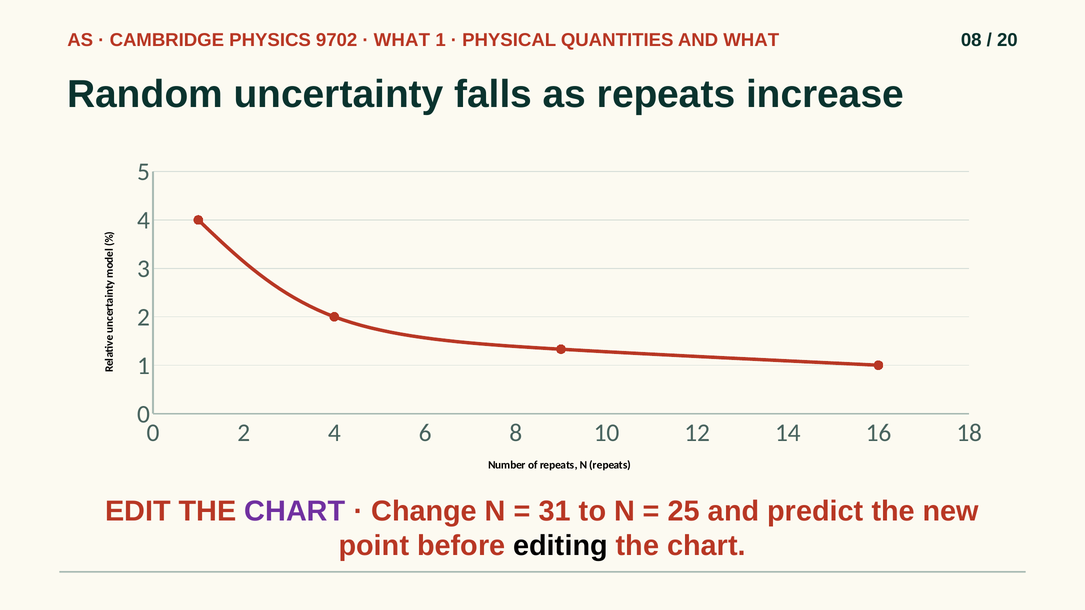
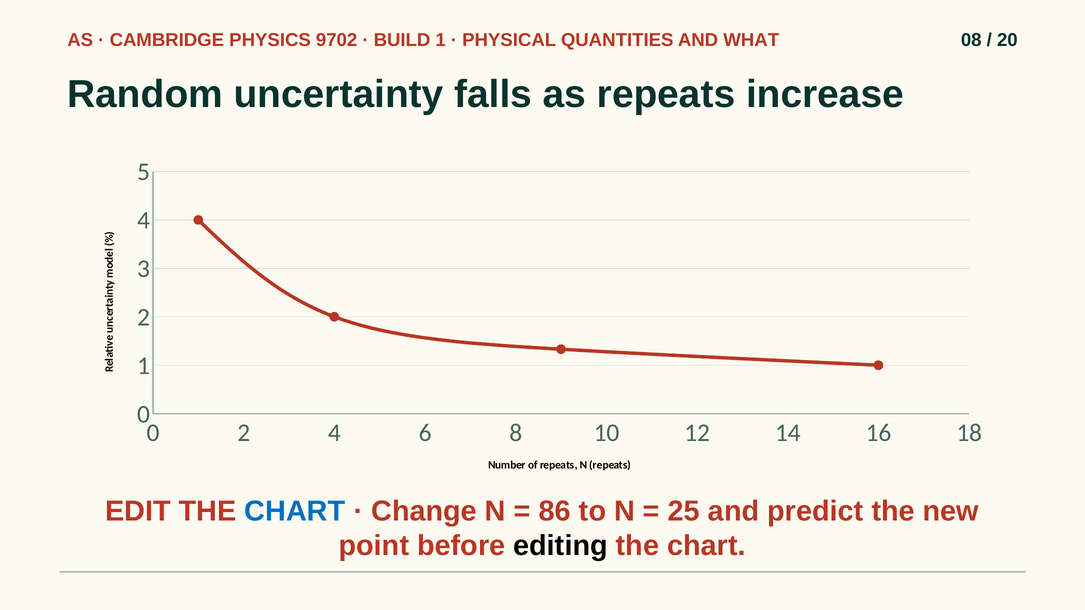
WHAT at (402, 40): WHAT -> BUILD
CHART at (295, 512) colour: purple -> blue
31: 31 -> 86
